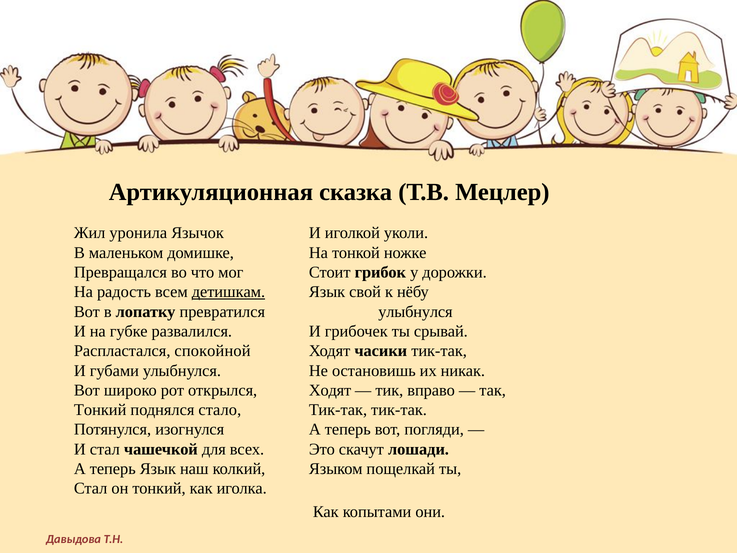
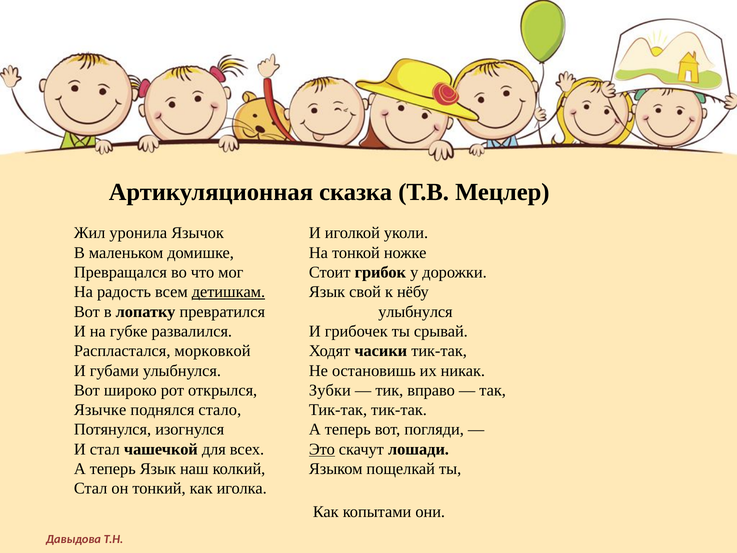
спокойной: спокойной -> морковкой
Ходят at (330, 390): Ходят -> Зубки
Тонкий at (100, 410): Тонкий -> Язычке
Это underline: none -> present
